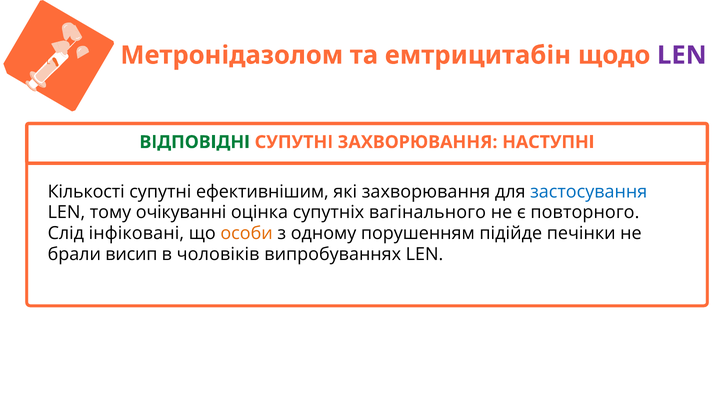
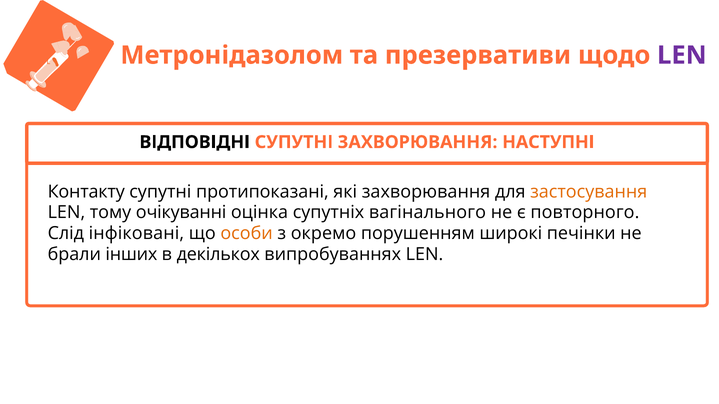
емтрицитабін: емтрицитабін -> презервативи
ВІДПОВІДНІ colour: green -> black
Кількості: Кількості -> Контакту
ефективнішим: ефективнішим -> протипоказані
застосування colour: blue -> orange
одному: одному -> окремо
підійде: підійде -> широкі
висип: висип -> інших
чоловіків: чоловіків -> декількох
